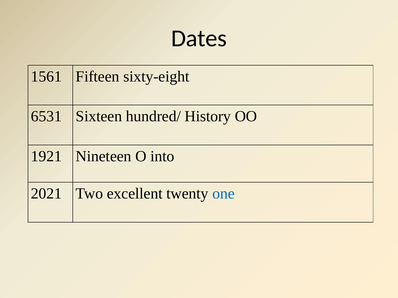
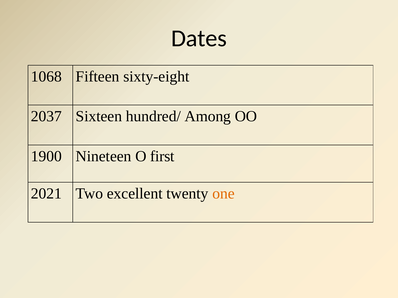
1561: 1561 -> 1068
6531: 6531 -> 2037
History: History -> Among
1921: 1921 -> 1900
into: into -> first
one colour: blue -> orange
